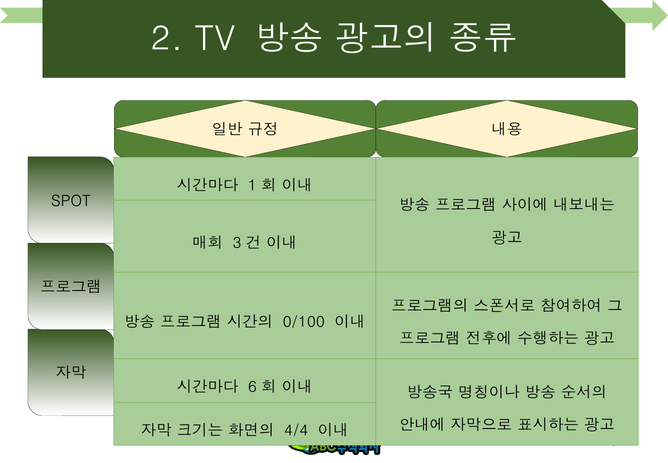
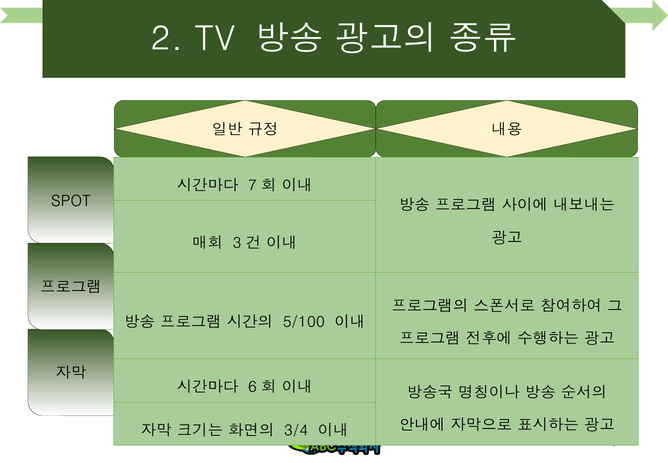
1: 1 -> 7
0/100: 0/100 -> 5/100
4/4: 4/4 -> 3/4
